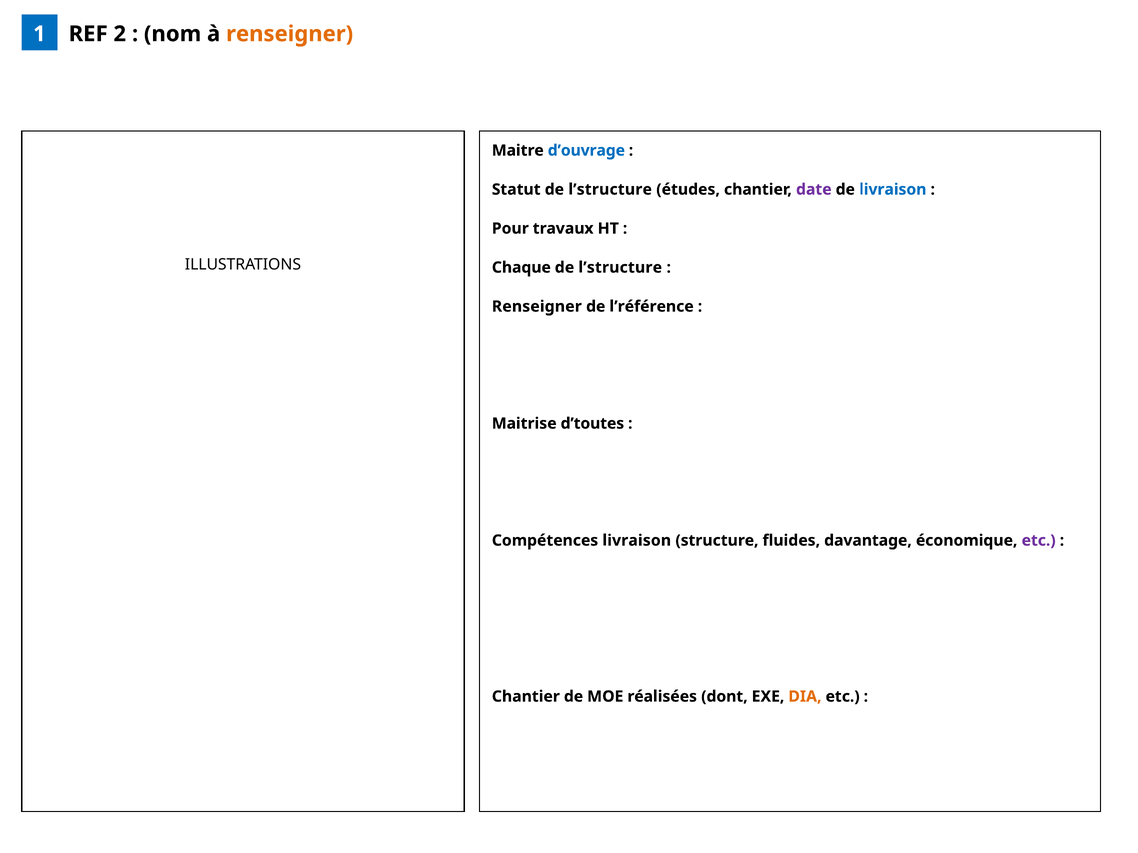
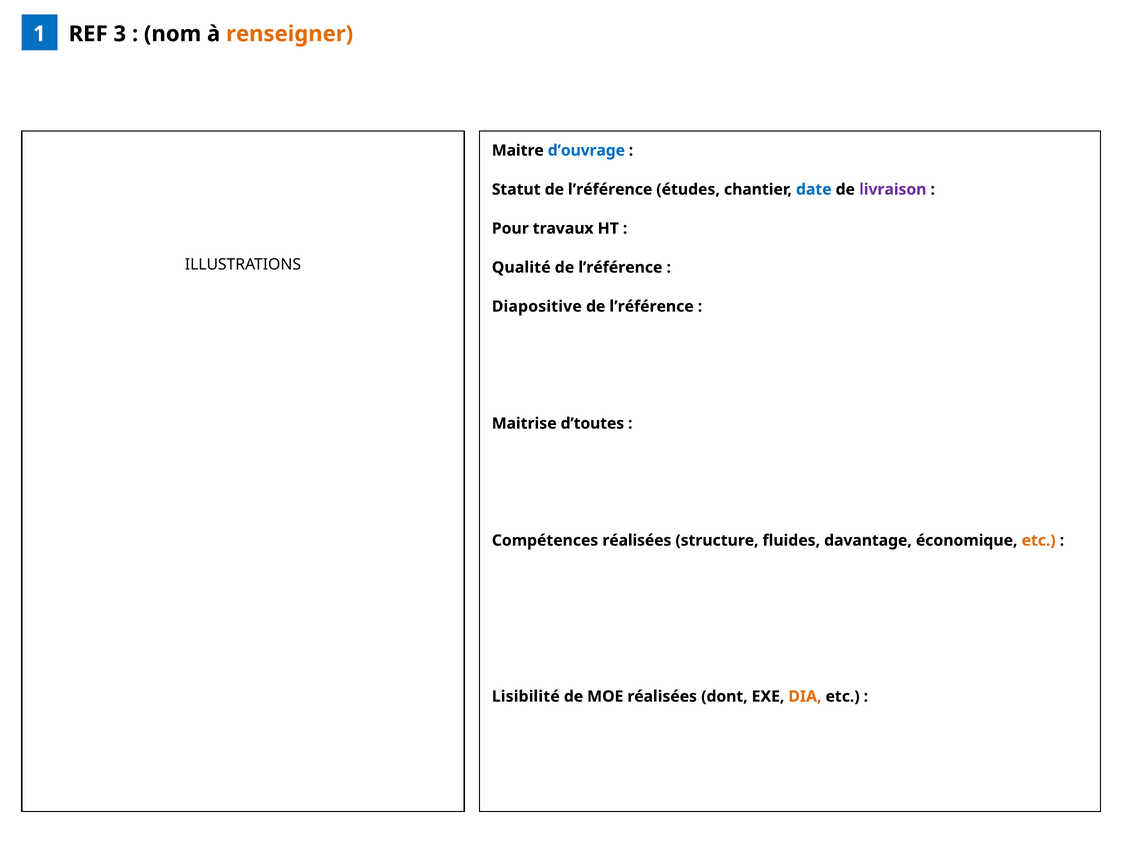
2: 2 -> 3
Statut de l’structure: l’structure -> l’référence
date colour: purple -> blue
livraison at (893, 190) colour: blue -> purple
Chaque: Chaque -> Qualité
l’structure at (620, 268): l’structure -> l’référence
Renseigner at (537, 307): Renseigner -> Diapositive
Compétences livraison: livraison -> réalisées
etc at (1039, 541) colour: purple -> orange
Chantier at (526, 697): Chantier -> Lisibilité
